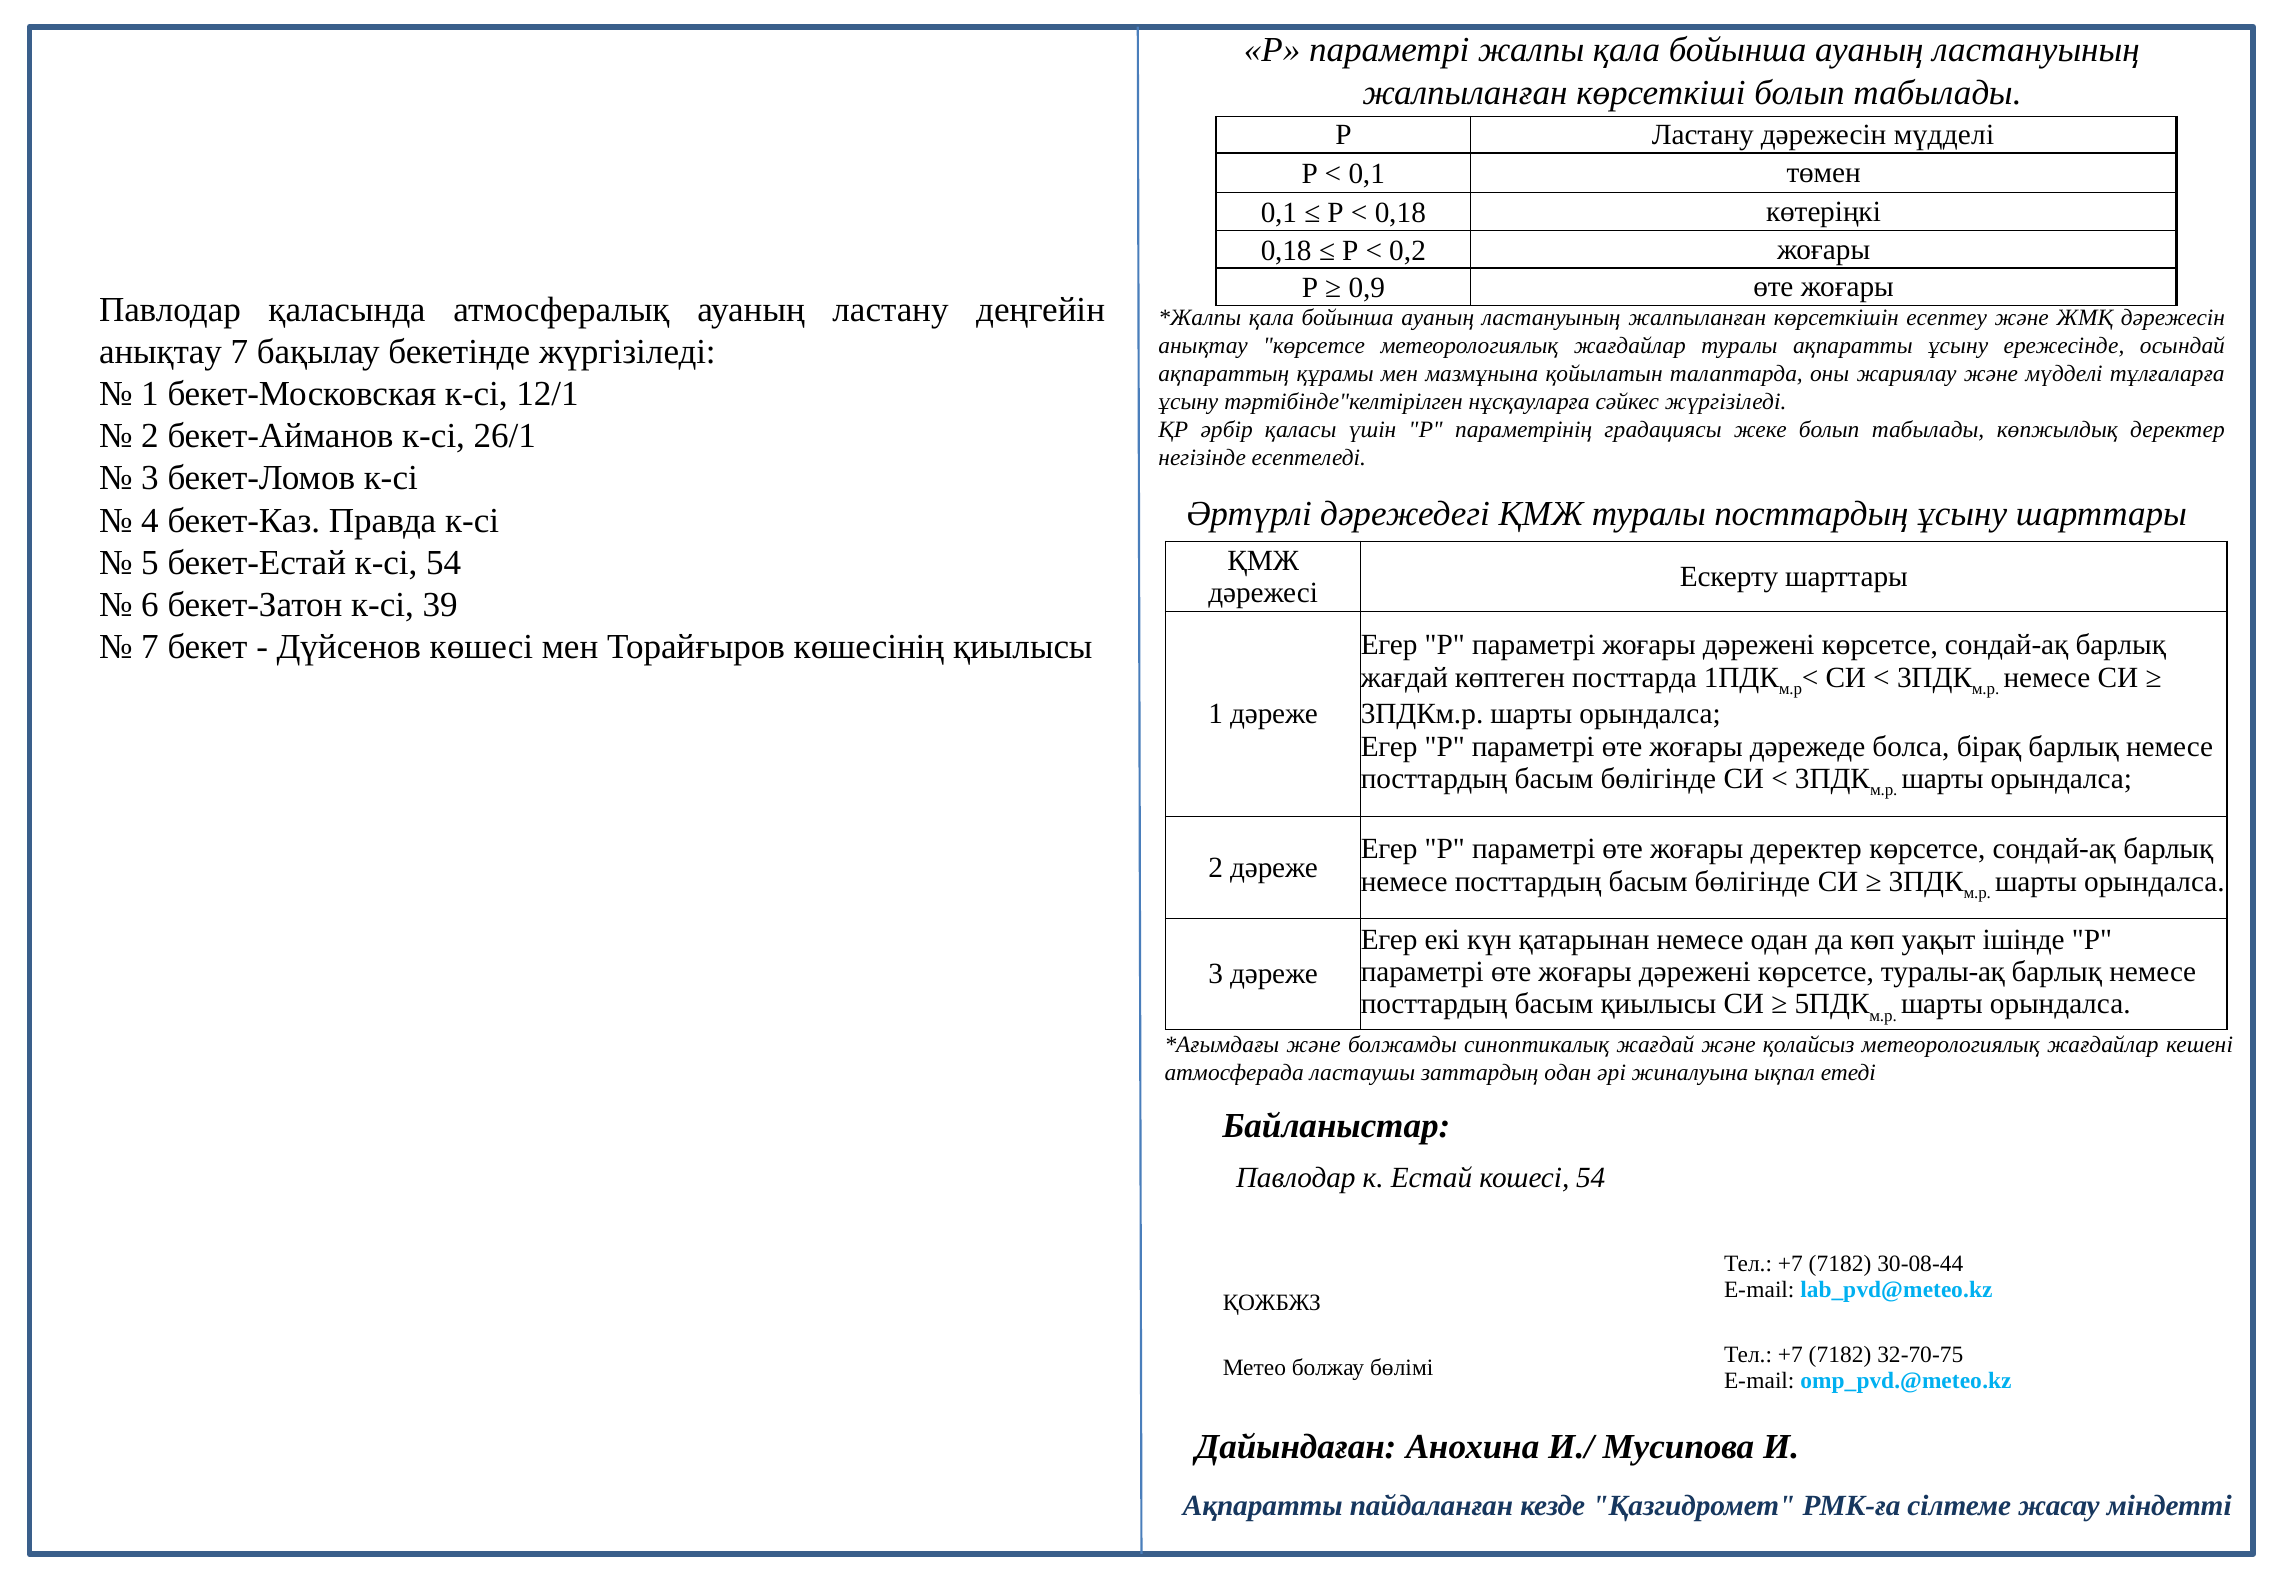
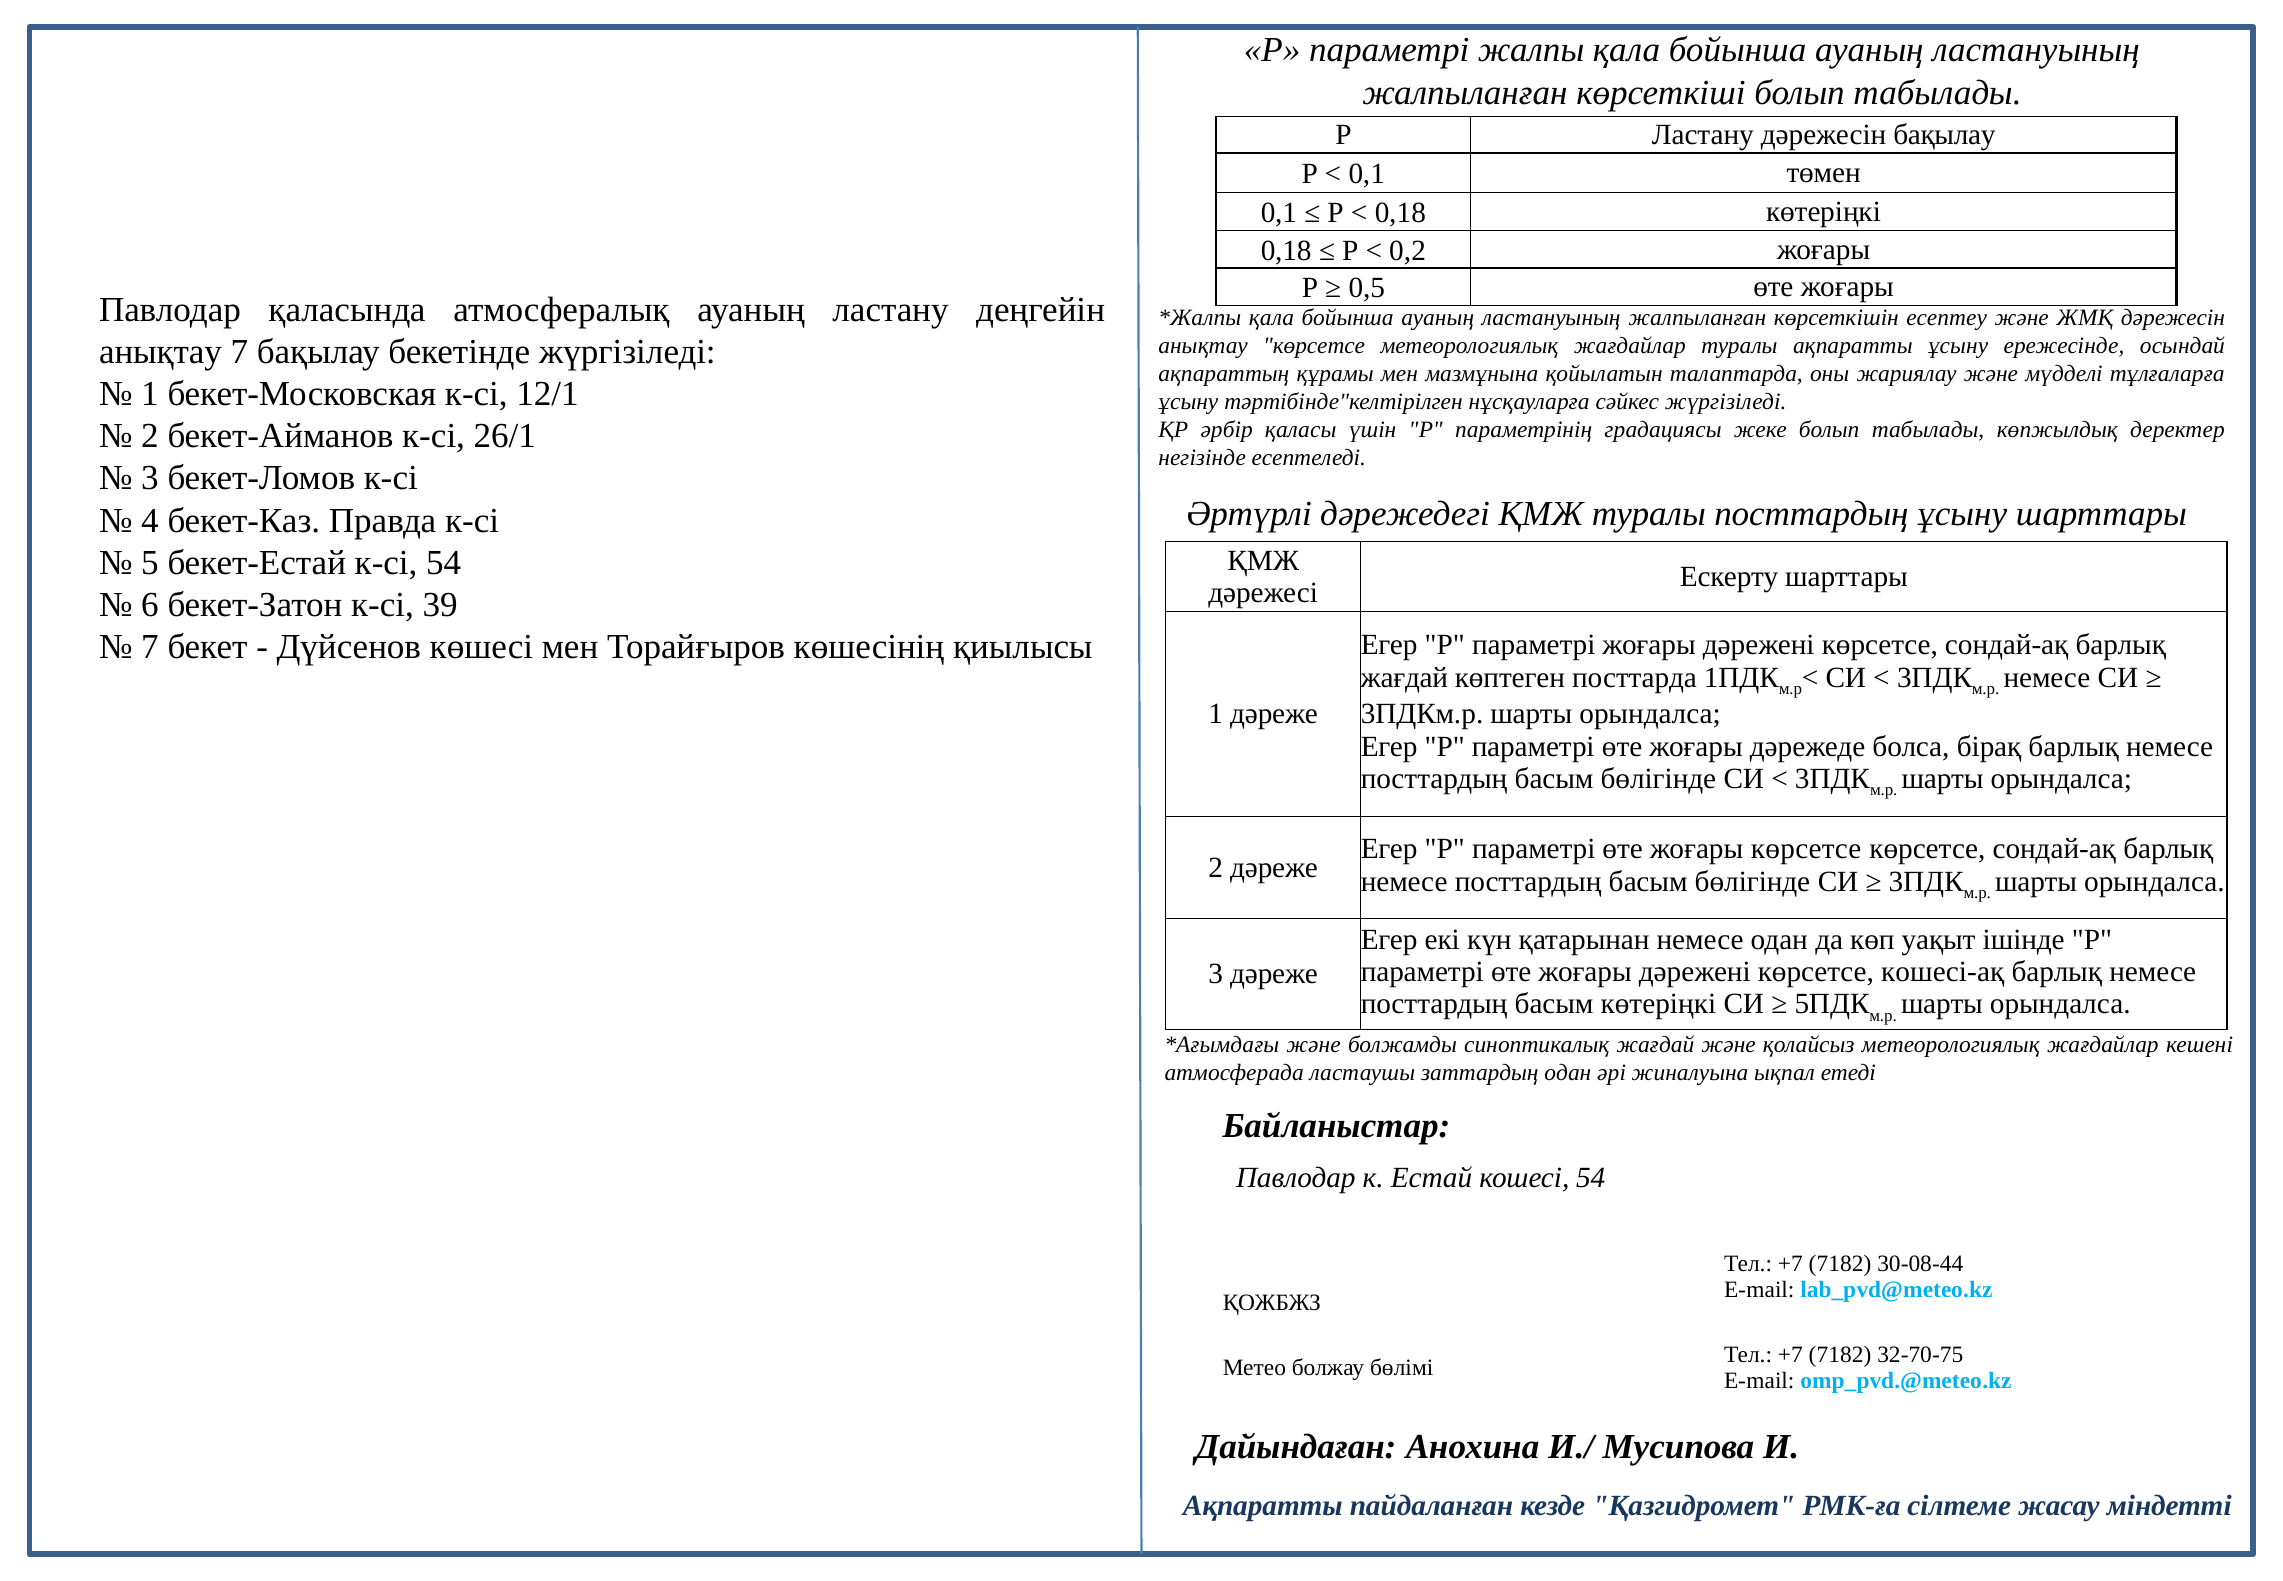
дәрежесін мүдделі: мүдделі -> бақылау
0,9: 0,9 -> 0,5
жоғары деректер: деректер -> көрсетсе
туралы-ақ: туралы-ақ -> кошесi-ақ
басым қиылысы: қиылысы -> көтеріңкі
